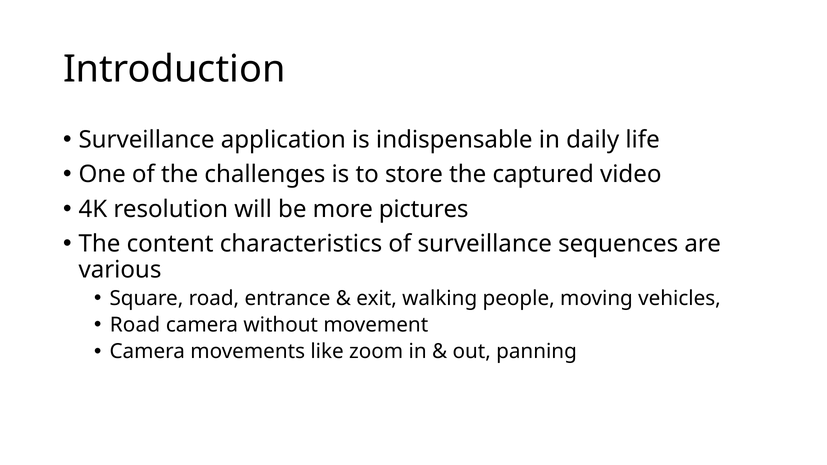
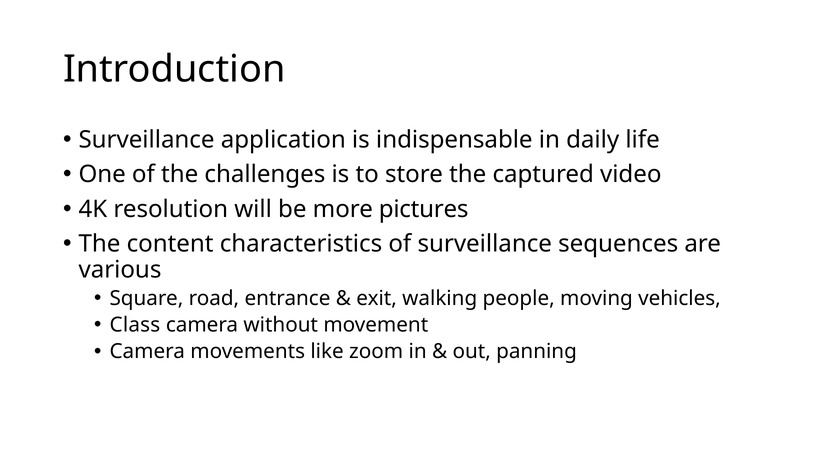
Road at (135, 325): Road -> Class
